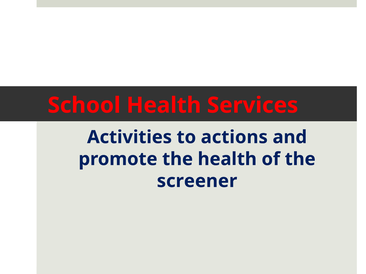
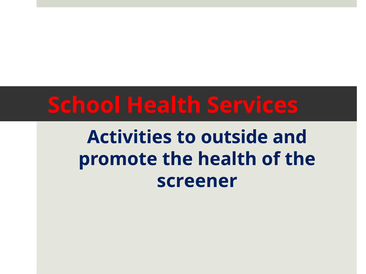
actions: actions -> outside
